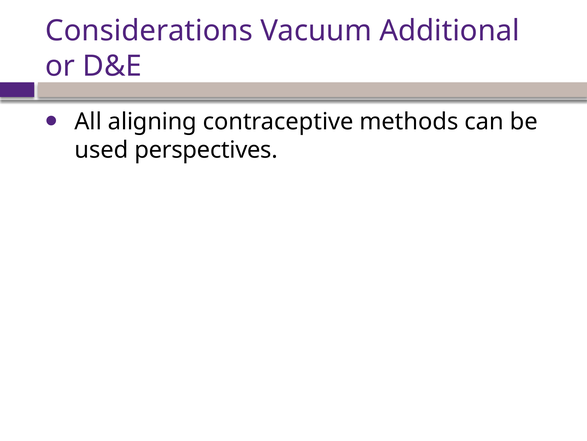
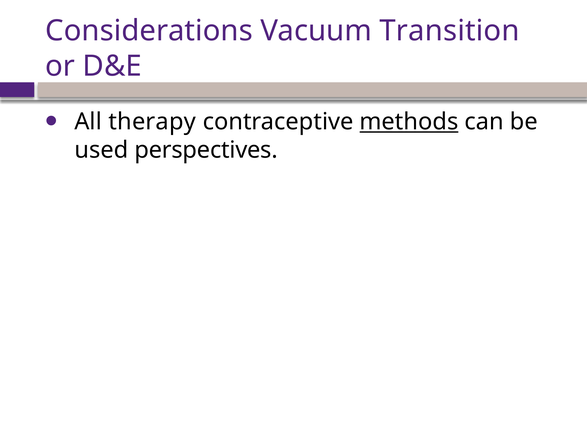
Additional: Additional -> Transition
aligning: aligning -> therapy
methods underline: none -> present
